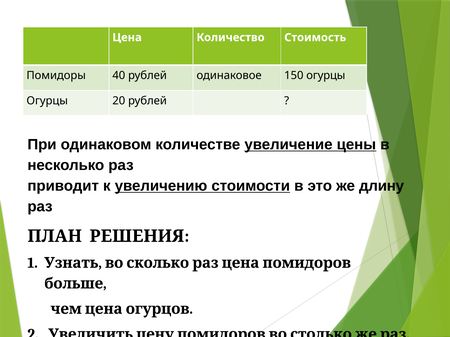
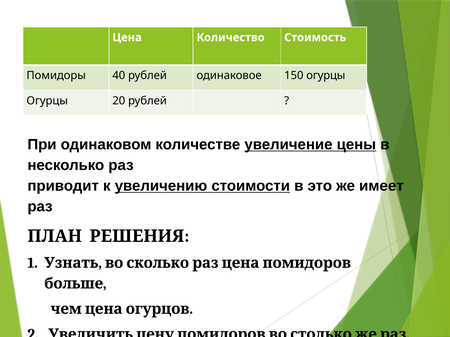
длину: длину -> имеет
